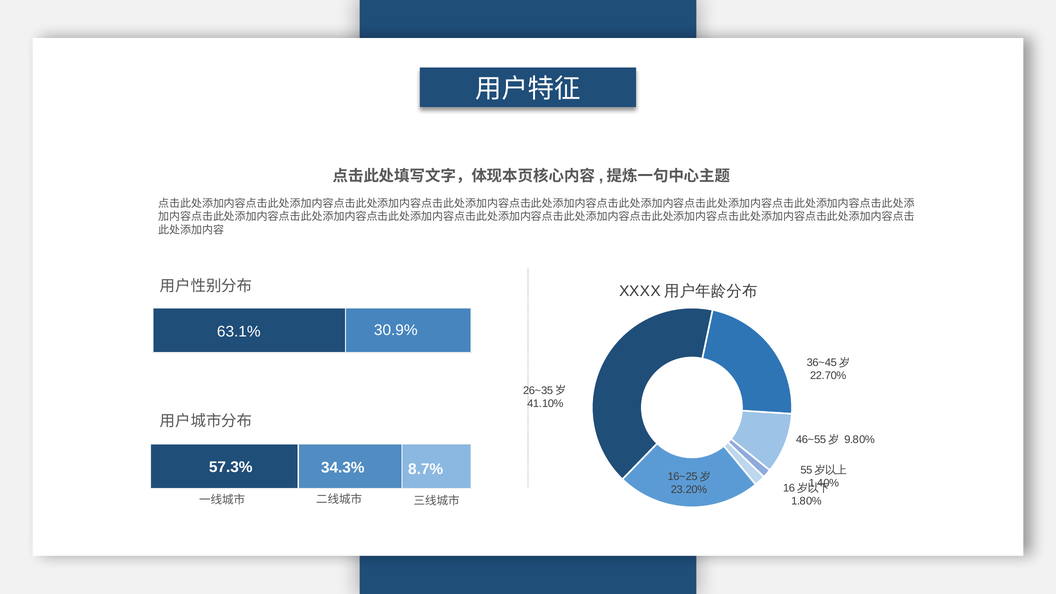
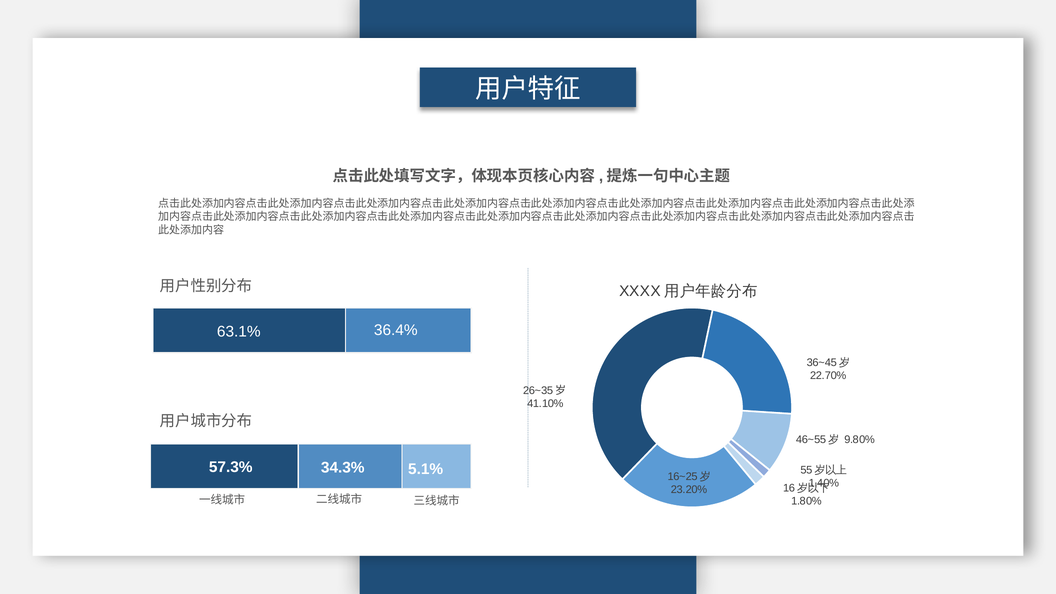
30.9%: 30.9% -> 36.4%
8.7%: 8.7% -> 5.1%
